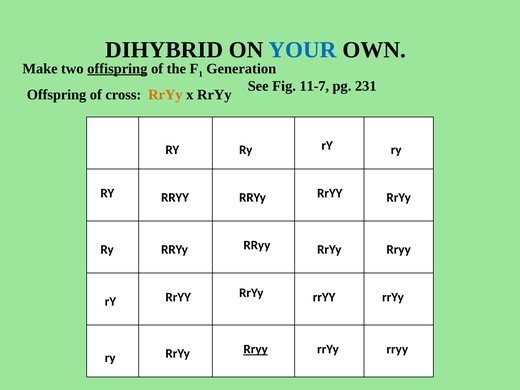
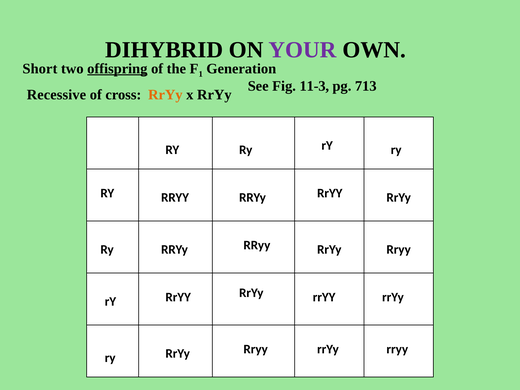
YOUR colour: blue -> purple
Make: Make -> Short
11-7: 11-7 -> 11-3
231: 231 -> 713
Offspring: Offspring -> Recessive
Rryy at (256, 349) underline: present -> none
